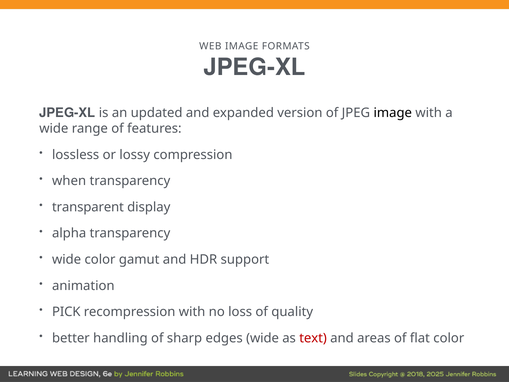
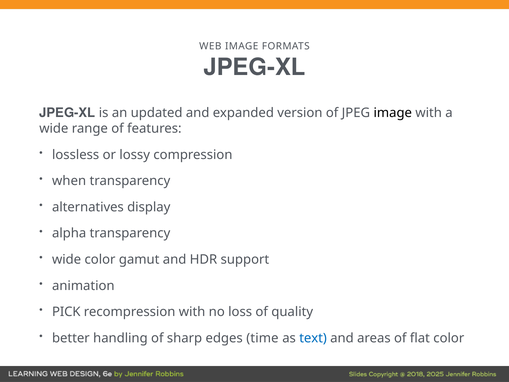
transparent: transparent -> alternatives
edges wide: wide -> time
text colour: red -> blue
